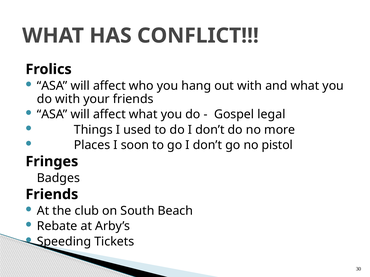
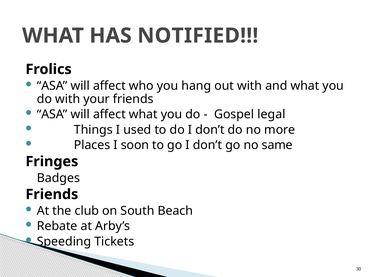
CONFLICT: CONFLICT -> NOTIFIED
pistol: pistol -> same
